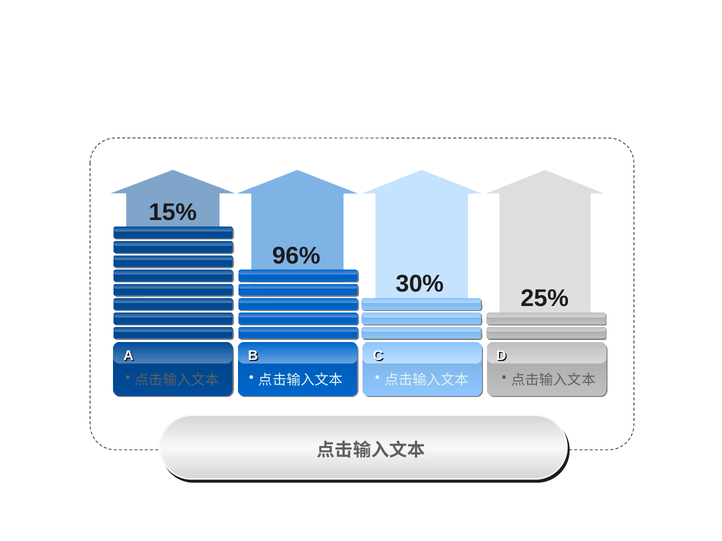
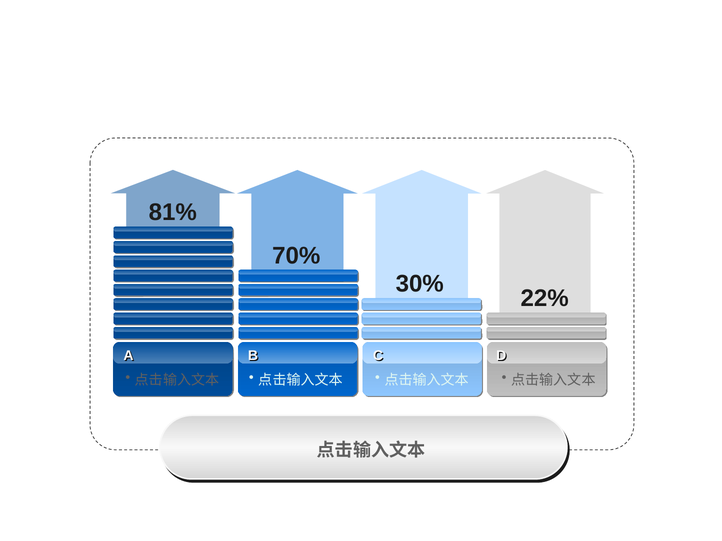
15%: 15% -> 81%
96%: 96% -> 70%
25%: 25% -> 22%
